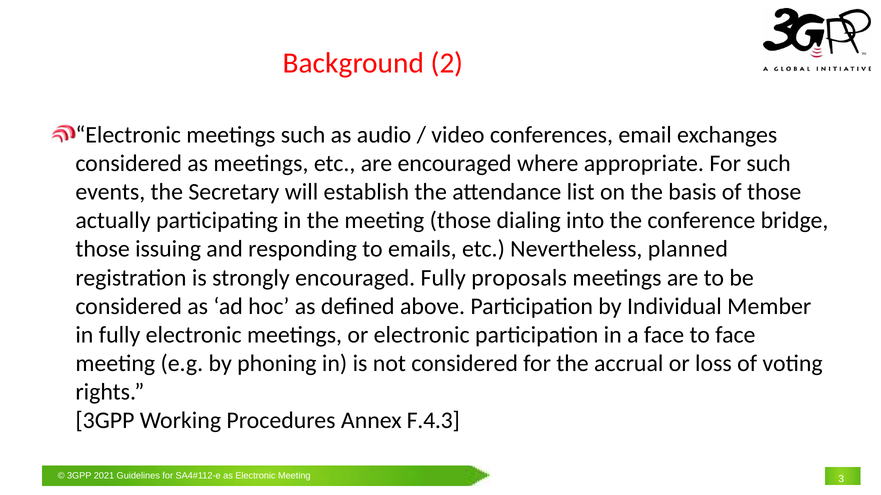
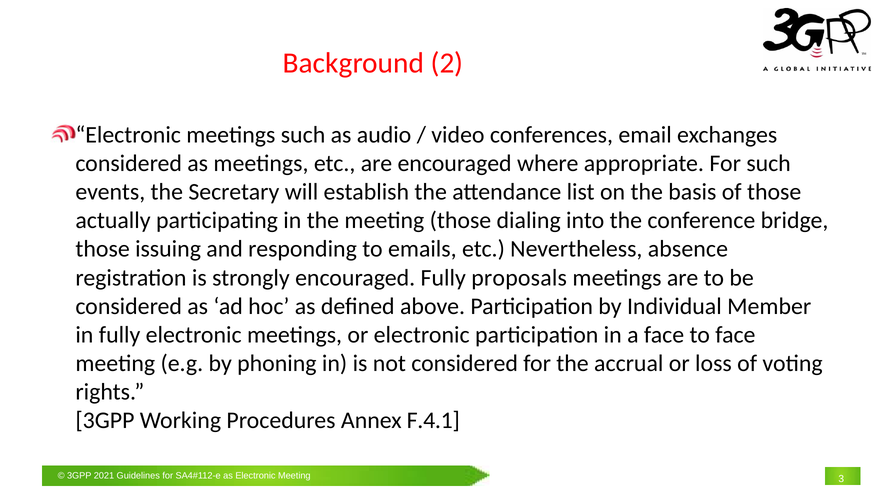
planned: planned -> absence
F.4.3: F.4.3 -> F.4.1
